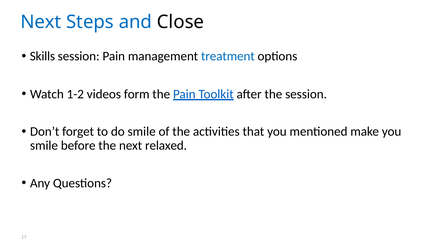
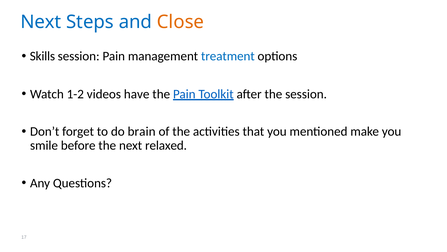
Close colour: black -> orange
form: form -> have
do smile: smile -> brain
